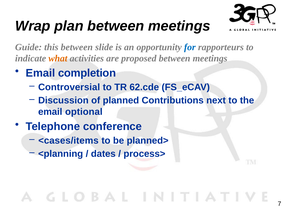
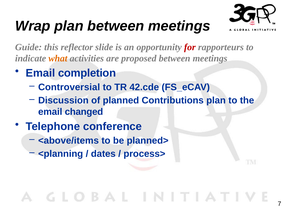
this between: between -> reflector
for colour: blue -> red
62.cde: 62.cde -> 42.cde
Contributions next: next -> plan
optional: optional -> changed
<cases/items: <cases/items -> <above/items
